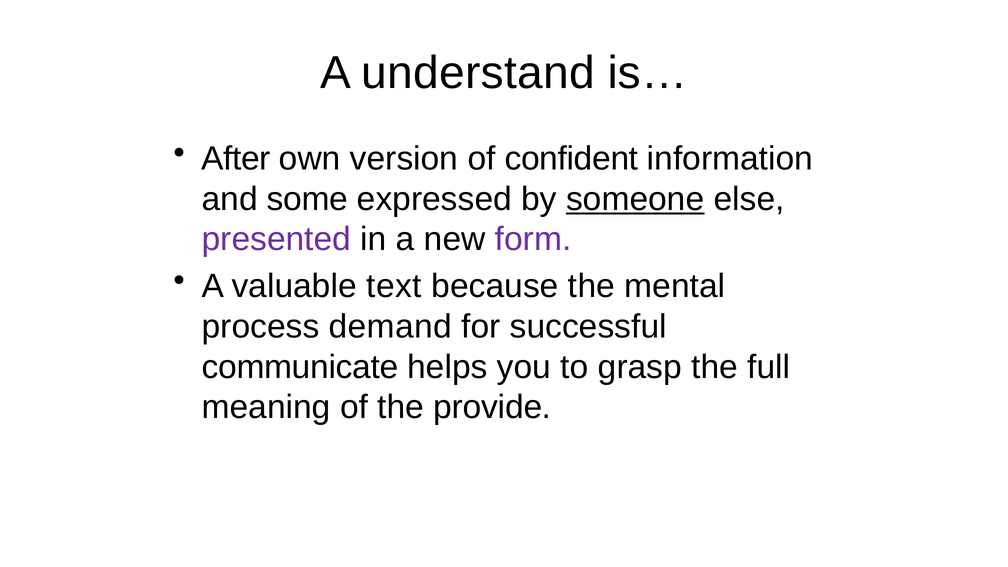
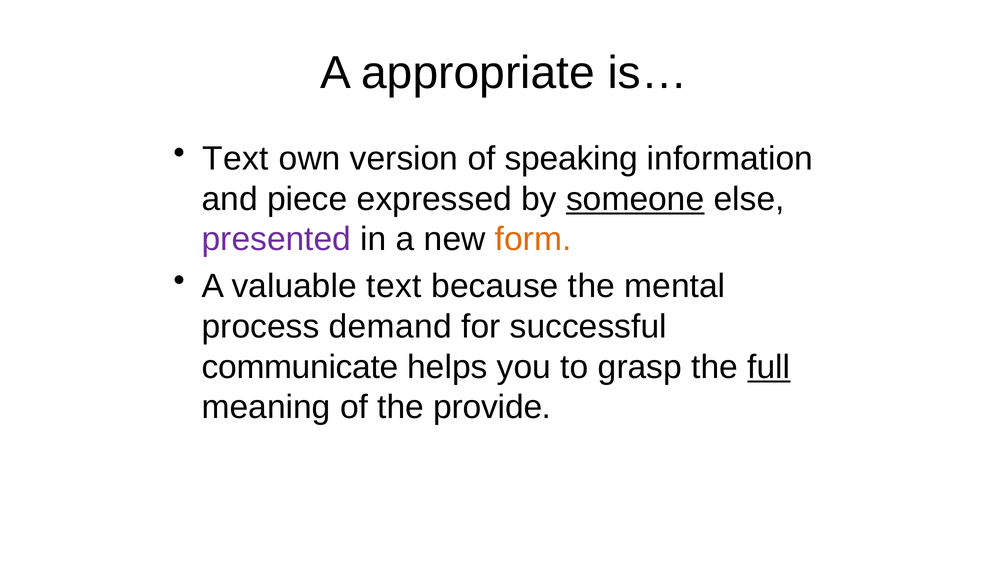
understand: understand -> appropriate
After at (236, 159): After -> Text
confident: confident -> speaking
some: some -> piece
form colour: purple -> orange
full underline: none -> present
